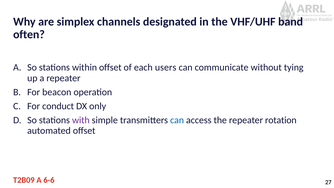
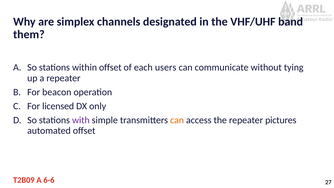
often: often -> them
conduct: conduct -> licensed
can at (177, 120) colour: blue -> orange
rotation: rotation -> pictures
